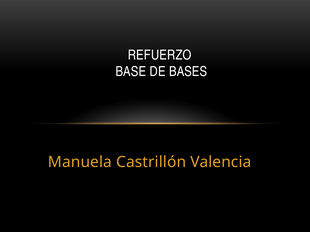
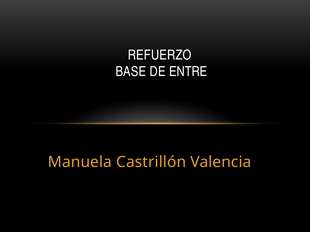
BASES: BASES -> ENTRE
